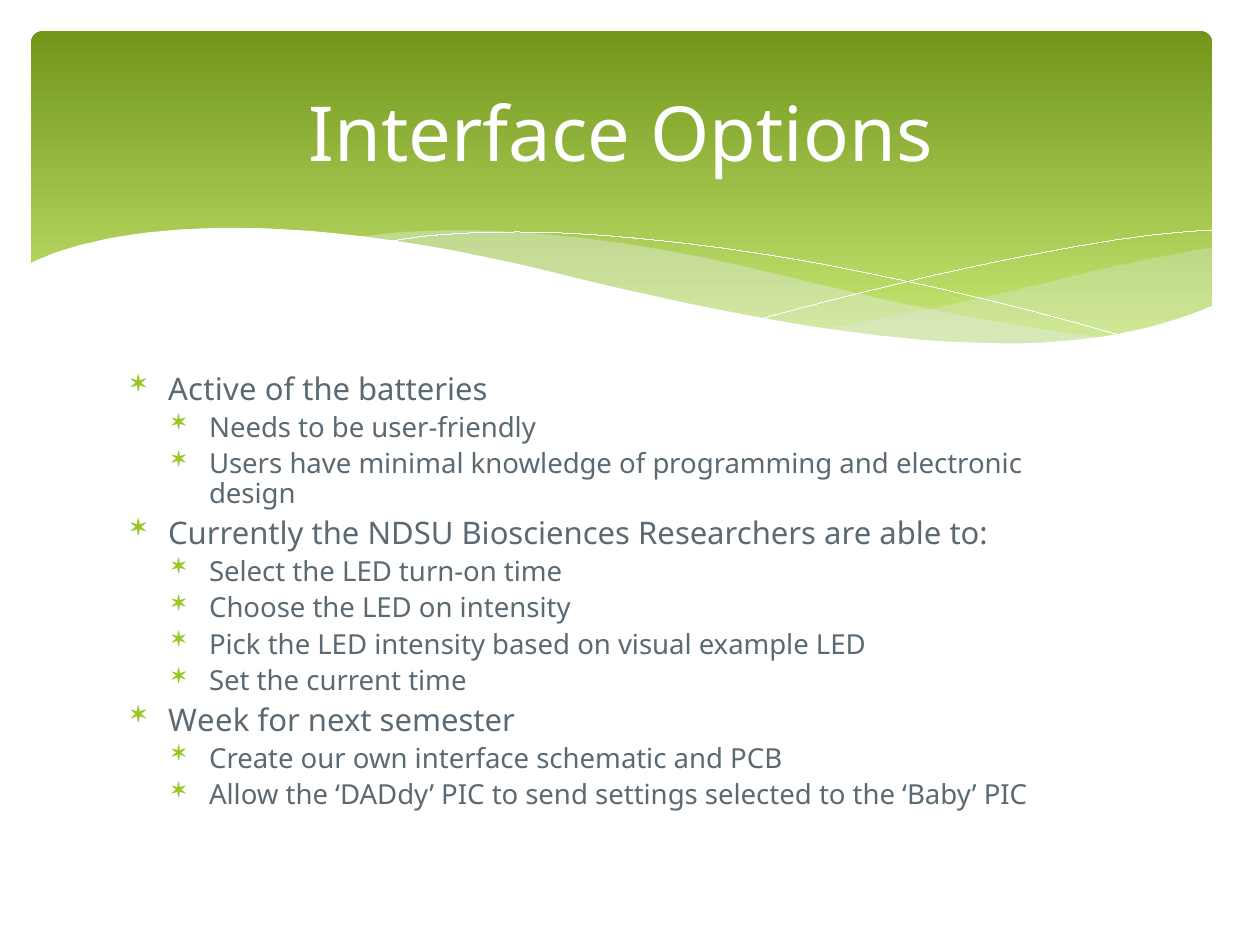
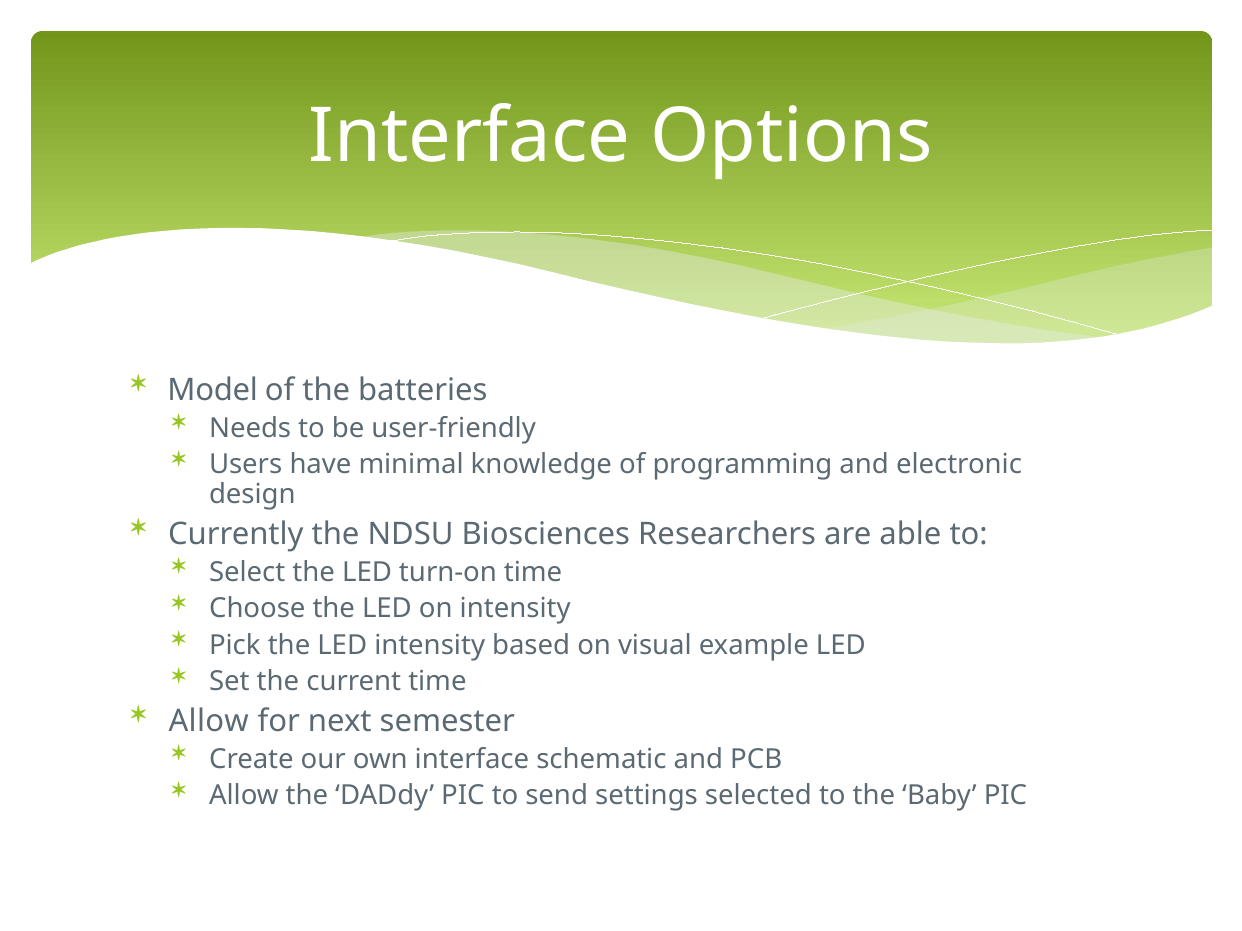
Active: Active -> Model
Week at (209, 722): Week -> Allow
